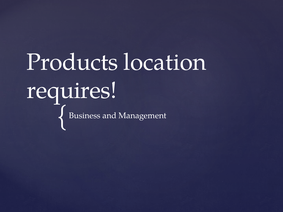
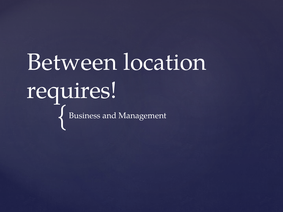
Products: Products -> Between
